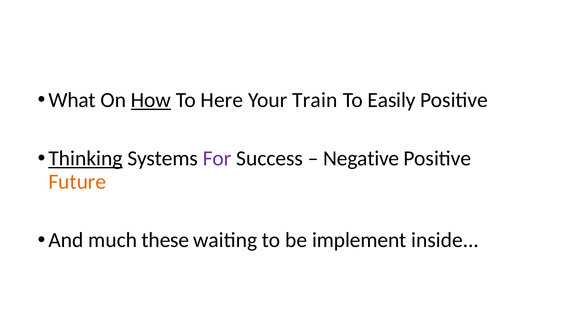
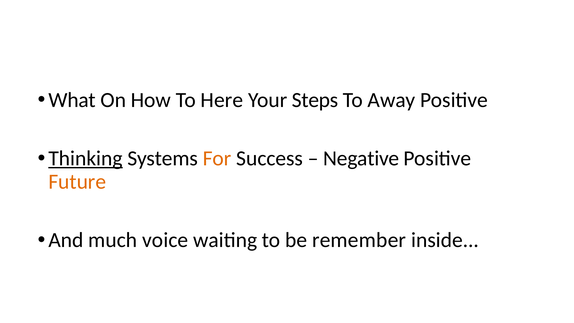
How underline: present -> none
Train: Train -> Steps
Easily: Easily -> Away
For colour: purple -> orange
these: these -> voice
implement: implement -> remember
